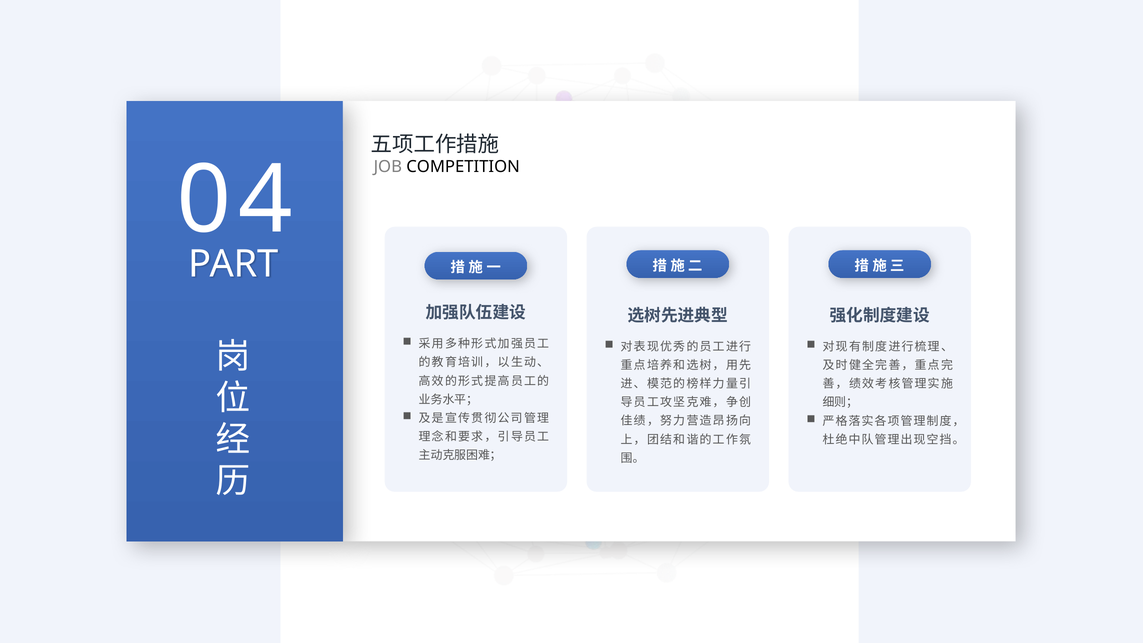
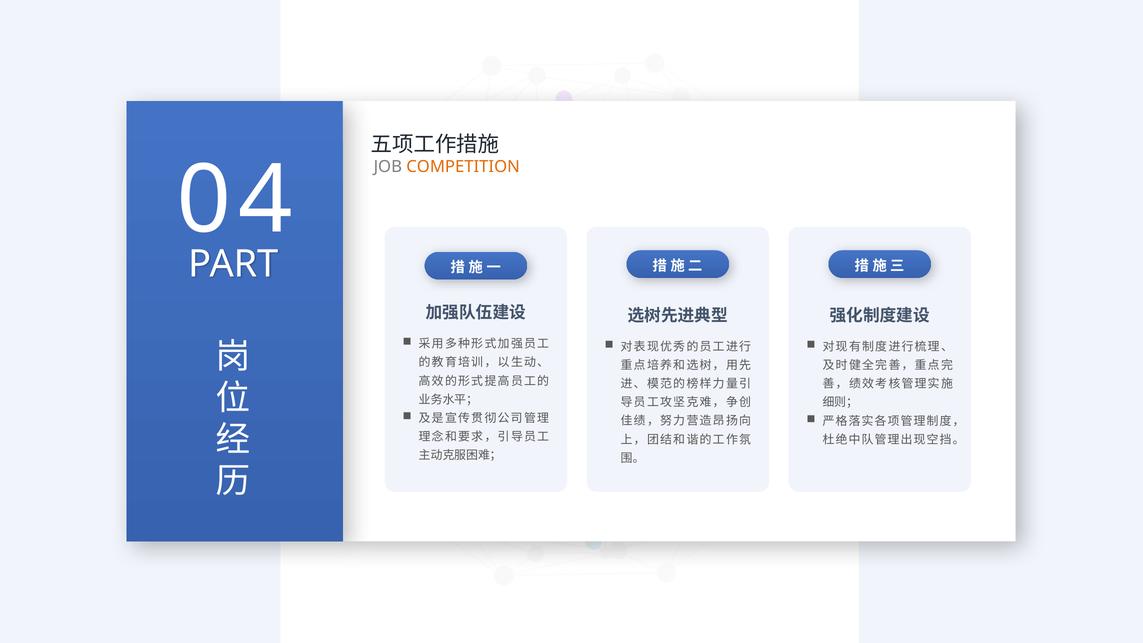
COMPETITION colour: black -> orange
